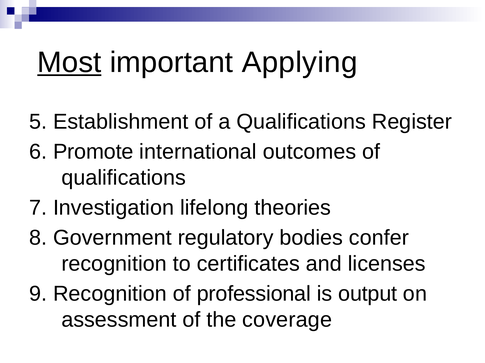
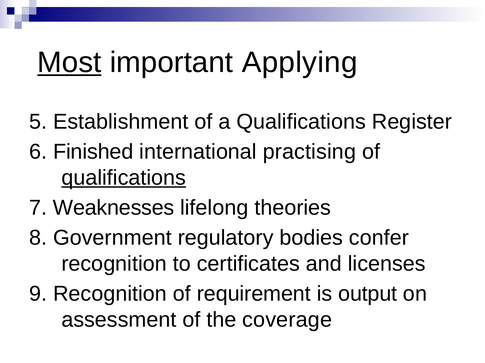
Promote: Promote -> Finished
outcomes: outcomes -> practising
qualifications at (124, 178) underline: none -> present
Investigation: Investigation -> Weaknesses
professional: professional -> requirement
